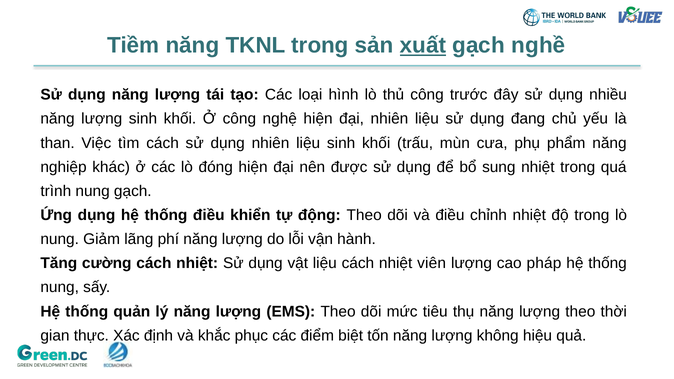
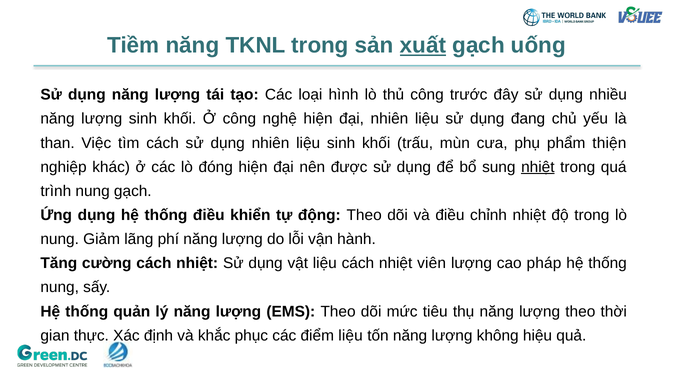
nghề: nghề -> uống
phẩm năng: năng -> thiện
nhiệt at (538, 167) underline: none -> present
điểm biệt: biệt -> liệu
